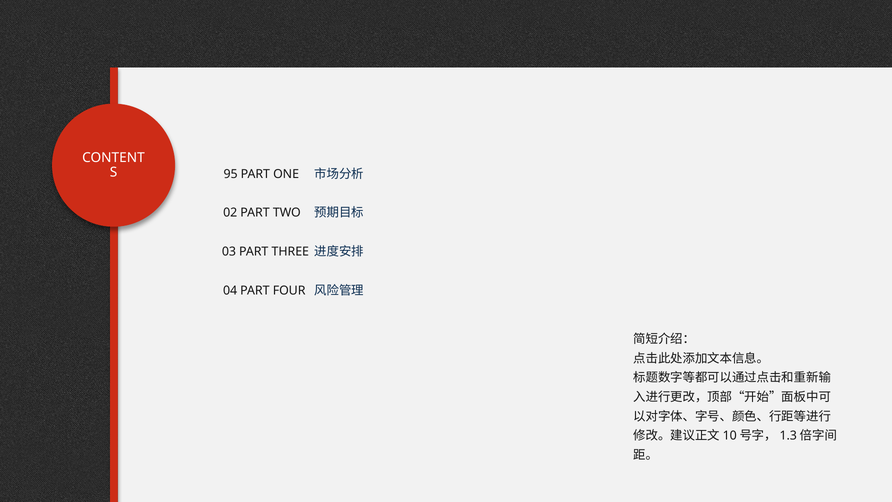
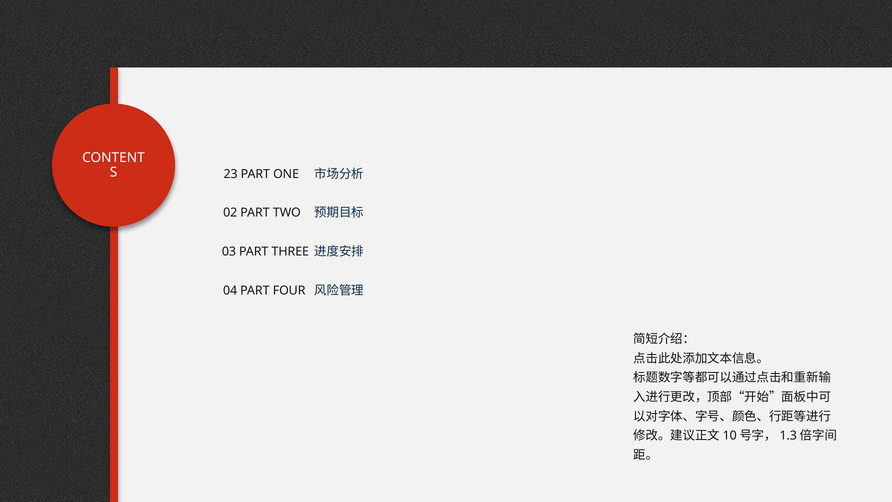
95: 95 -> 23
